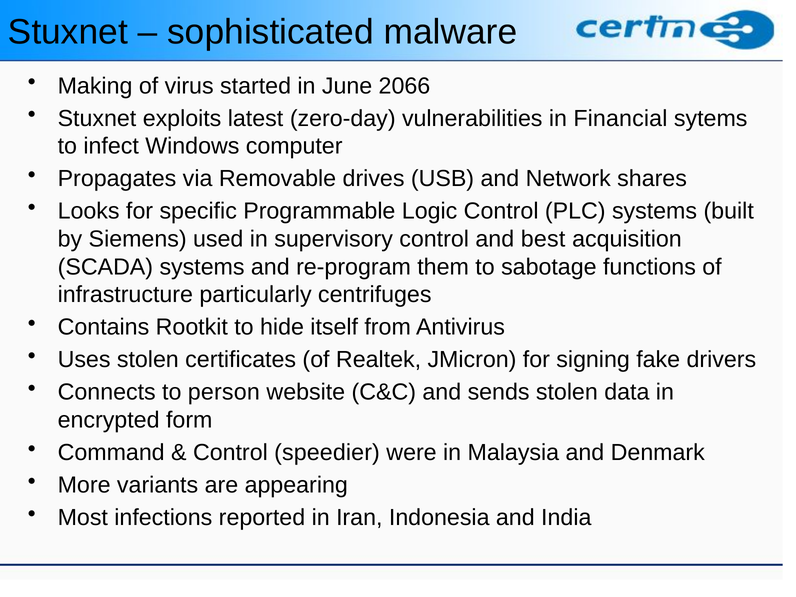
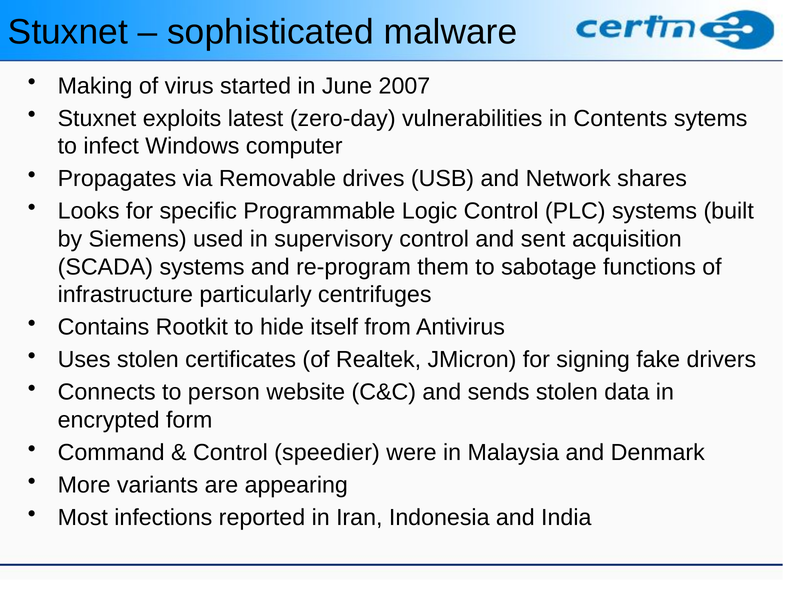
2066: 2066 -> 2007
Financial: Financial -> Contents
best: best -> sent
